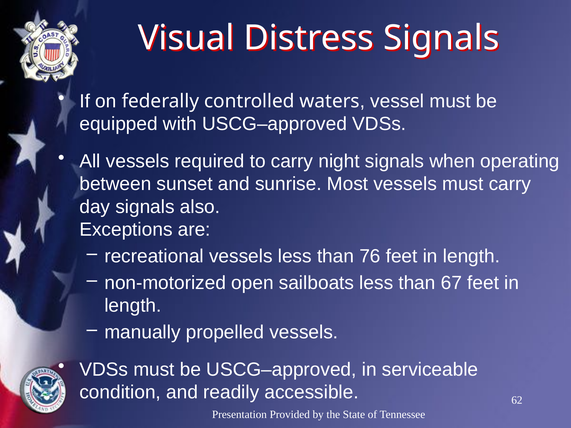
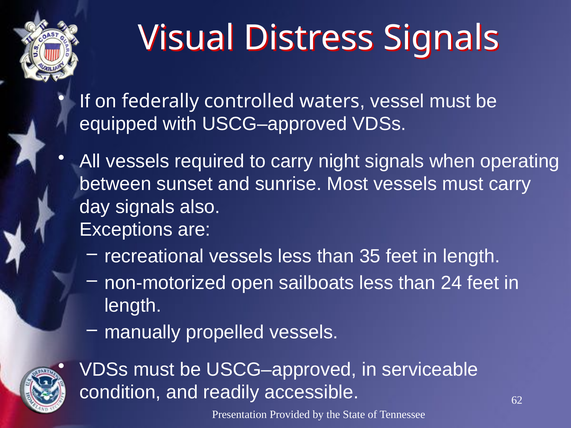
76: 76 -> 35
67: 67 -> 24
